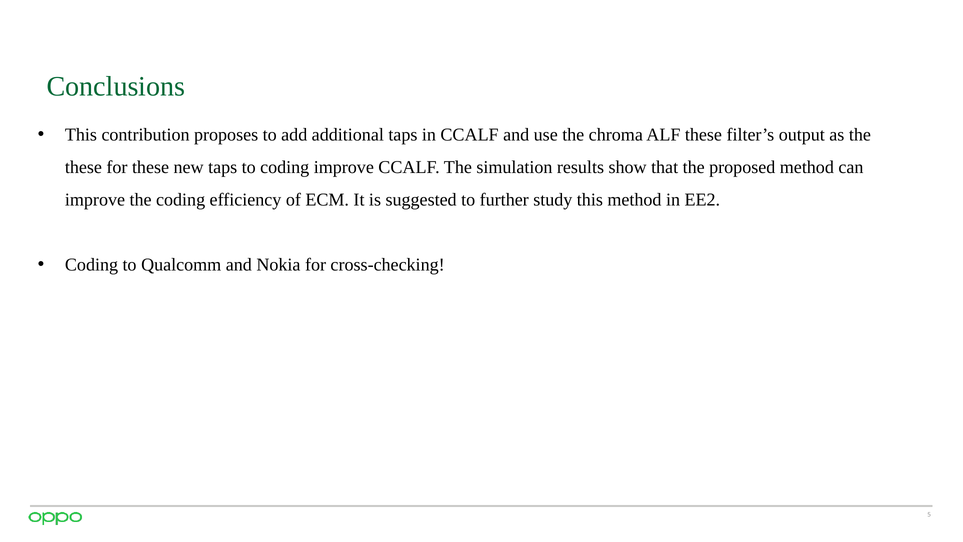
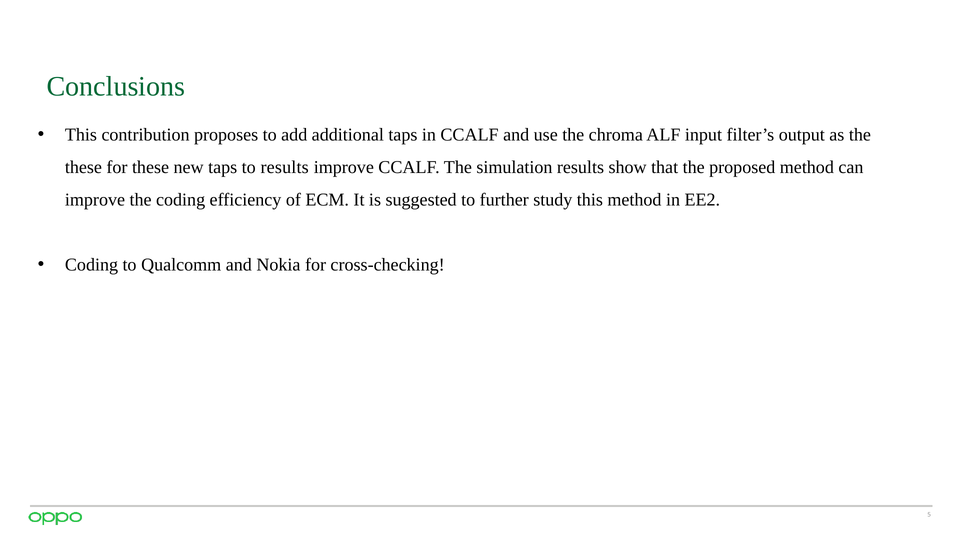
ALF these: these -> input
to coding: coding -> results
